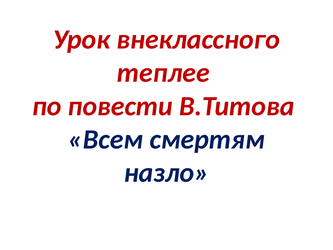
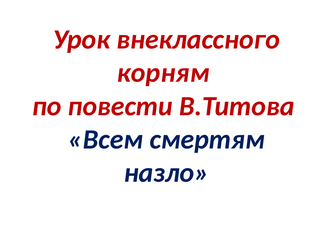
теплее: теплее -> корням
